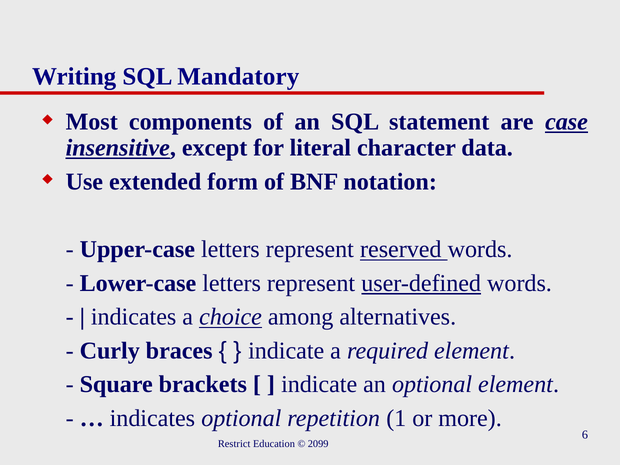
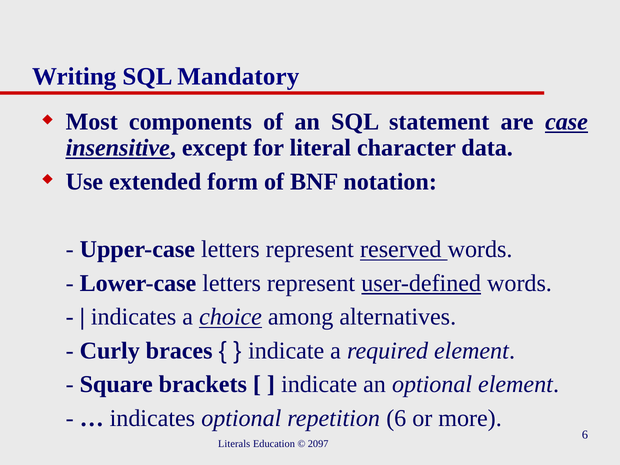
repetition 1: 1 -> 6
Restrict: Restrict -> Literals
2099: 2099 -> 2097
